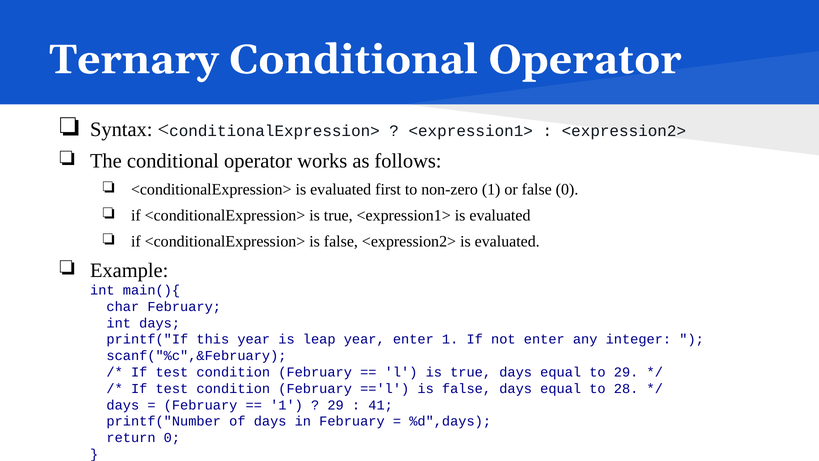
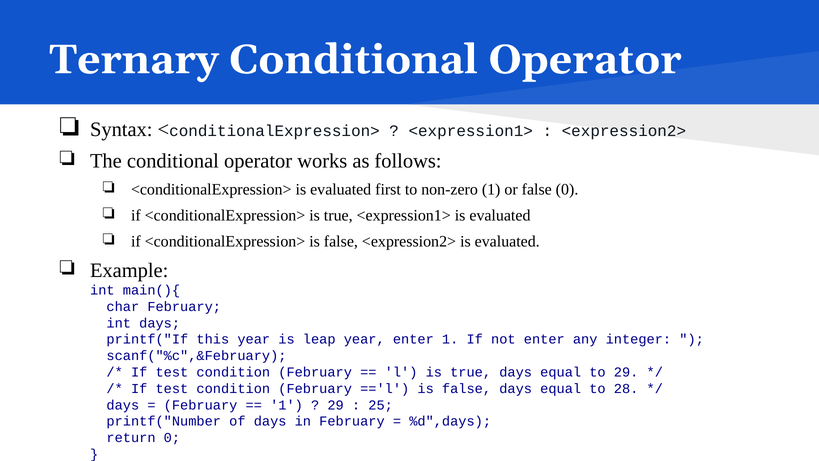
41: 41 -> 25
